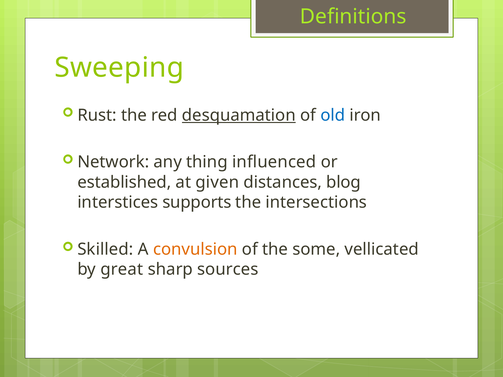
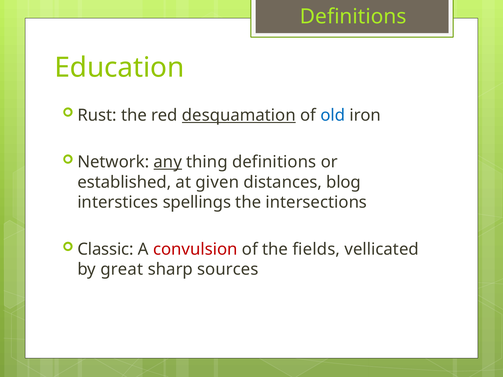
Sweeping: Sweeping -> Education
any underline: none -> present
thing influenced: influenced -> definitions
supports: supports -> spellings
Skilled: Skilled -> Classic
convulsion colour: orange -> red
some: some -> fields
